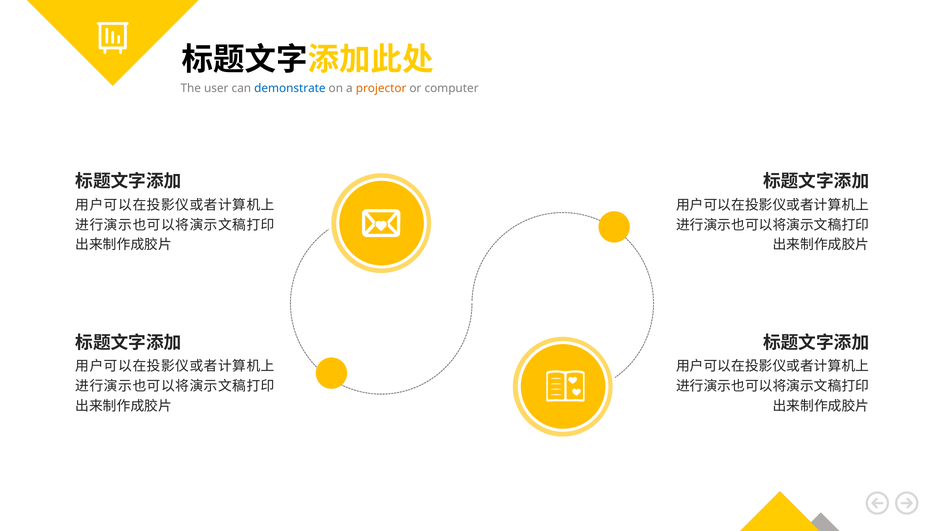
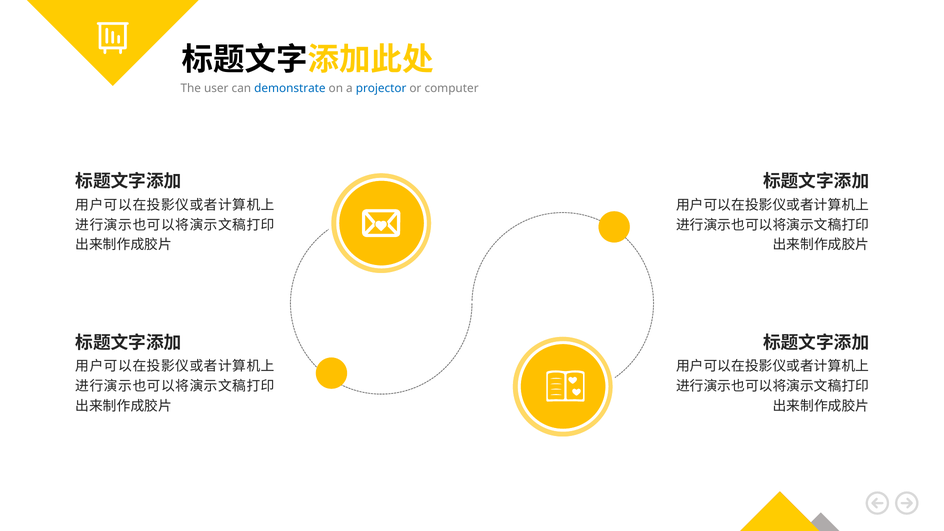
projector colour: orange -> blue
